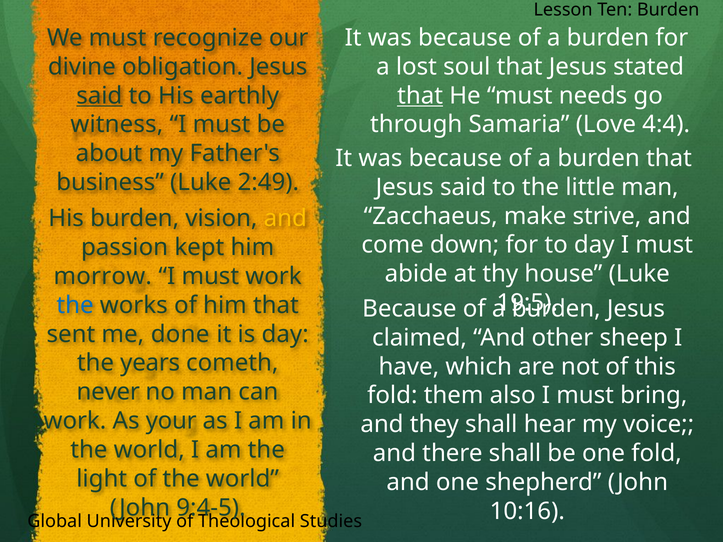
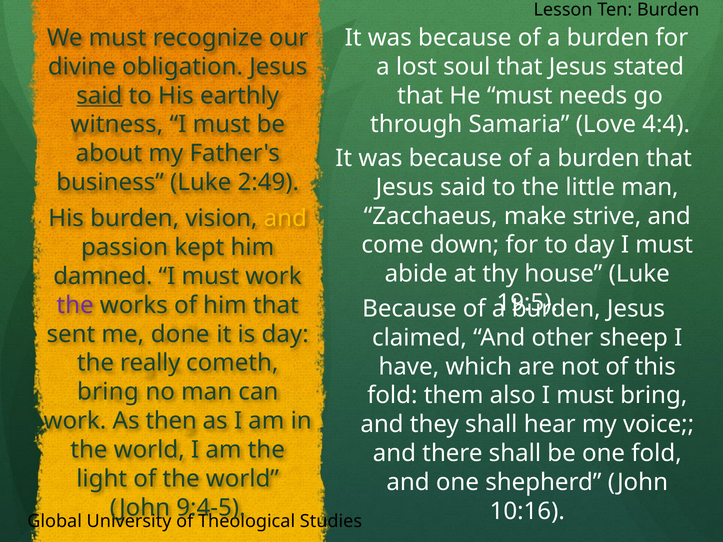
that at (420, 96) underline: present -> none
morrow: morrow -> damned
the at (75, 305) colour: blue -> purple
years: years -> really
never at (108, 392): never -> bring
your: your -> then
